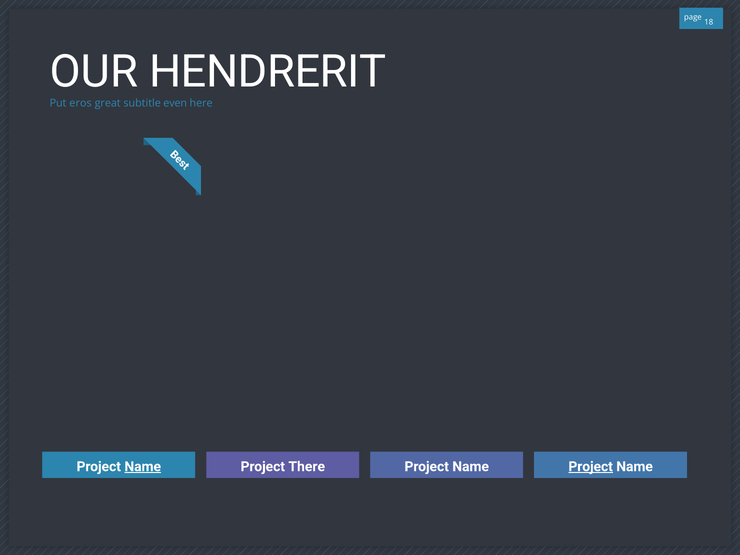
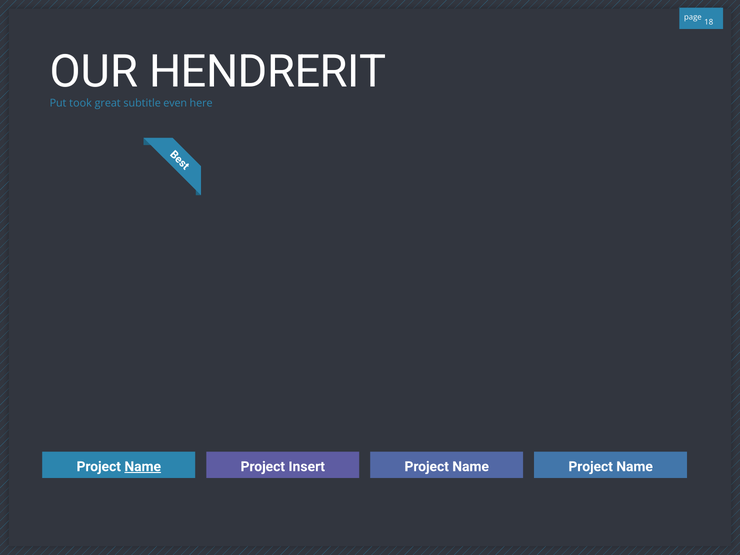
eros: eros -> took
There: There -> Insert
Project at (591, 467) underline: present -> none
